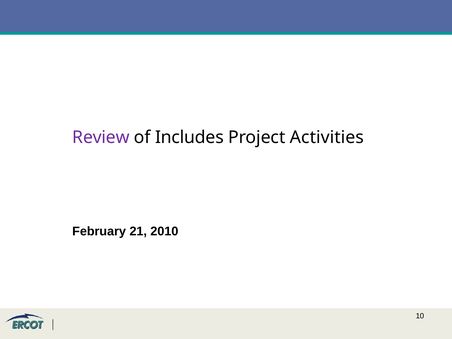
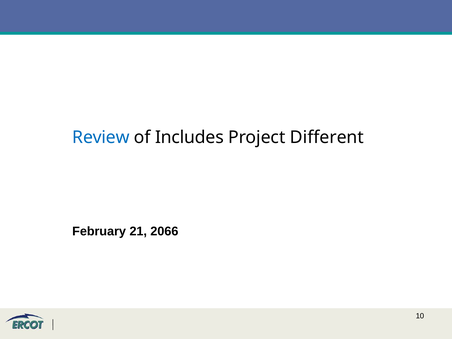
Review colour: purple -> blue
Activities: Activities -> Different
2010: 2010 -> 2066
